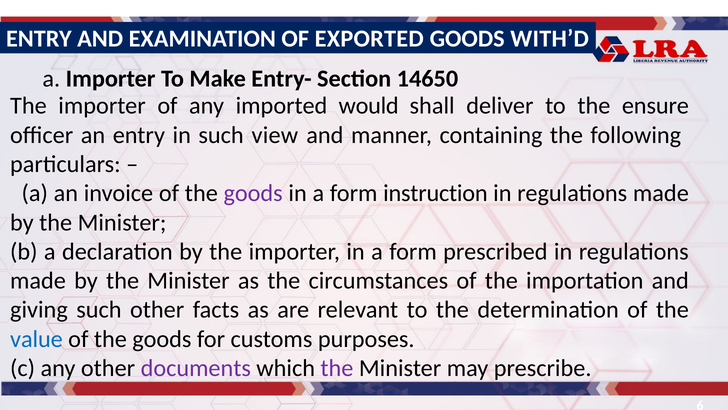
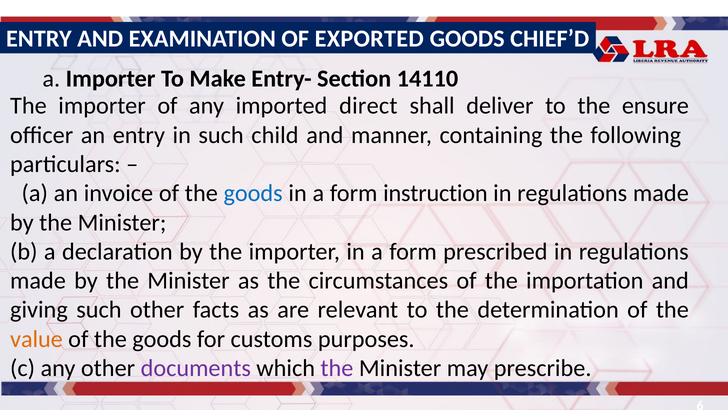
WITH’D: WITH’D -> CHIEF’D
14650: 14650 -> 14110
would: would -> direct
view: view -> child
goods at (253, 193) colour: purple -> blue
value colour: blue -> orange
